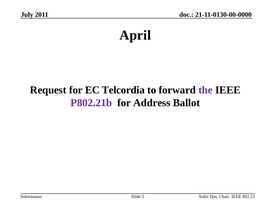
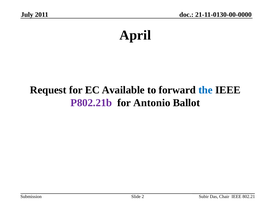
Telcordia: Telcordia -> Available
the colour: purple -> blue
Address: Address -> Antonio
